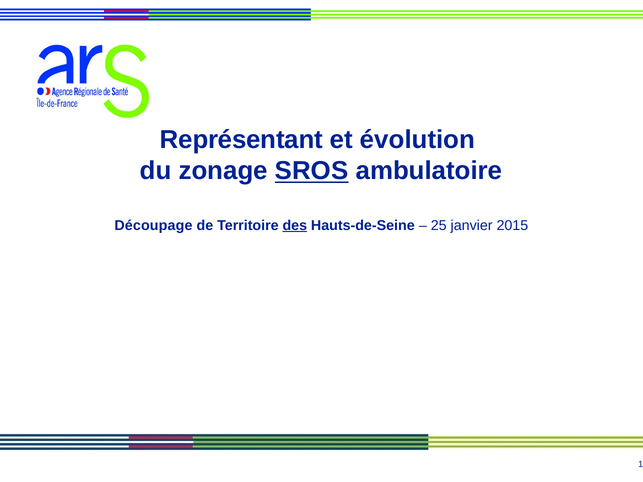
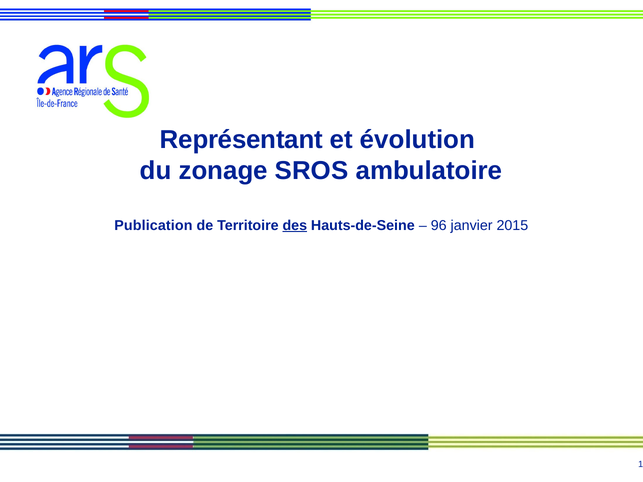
SROS underline: present -> none
Découpage: Découpage -> Publication
25: 25 -> 96
